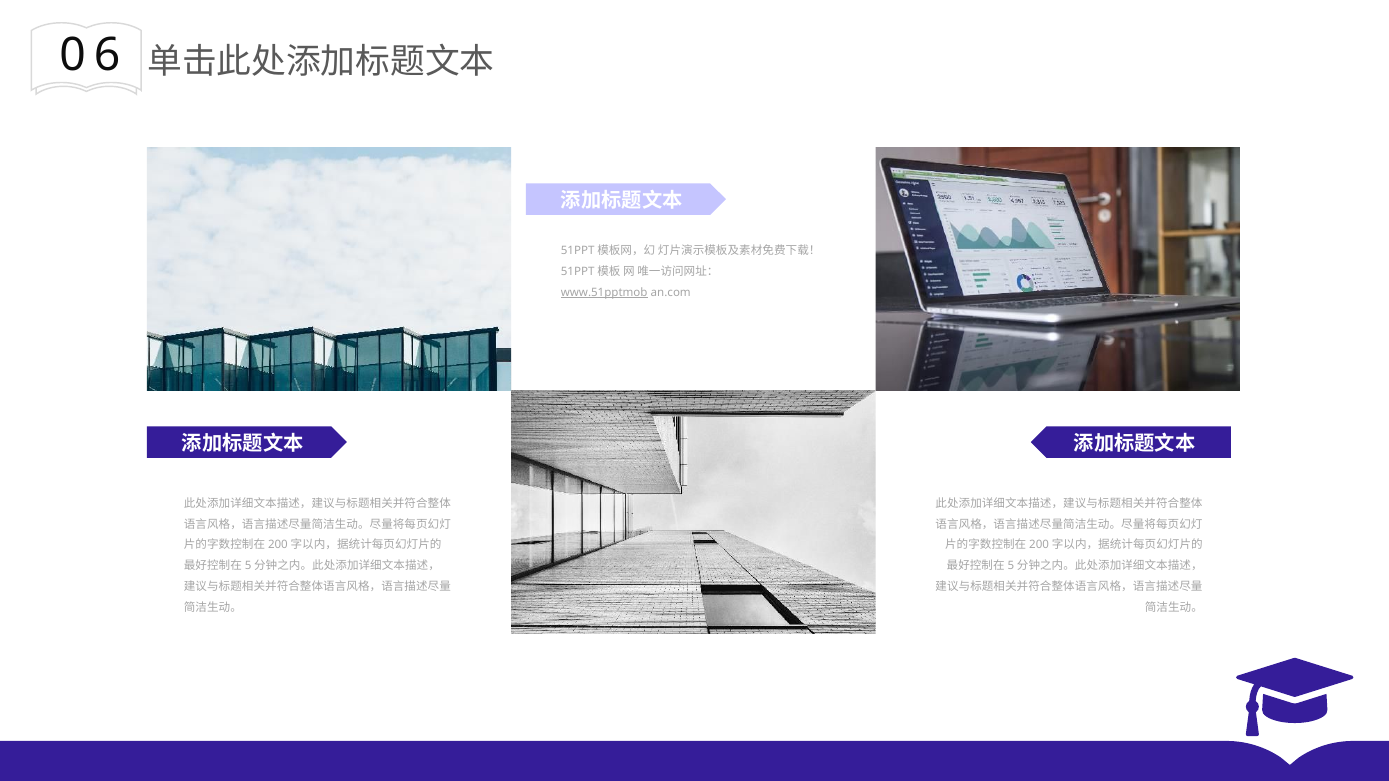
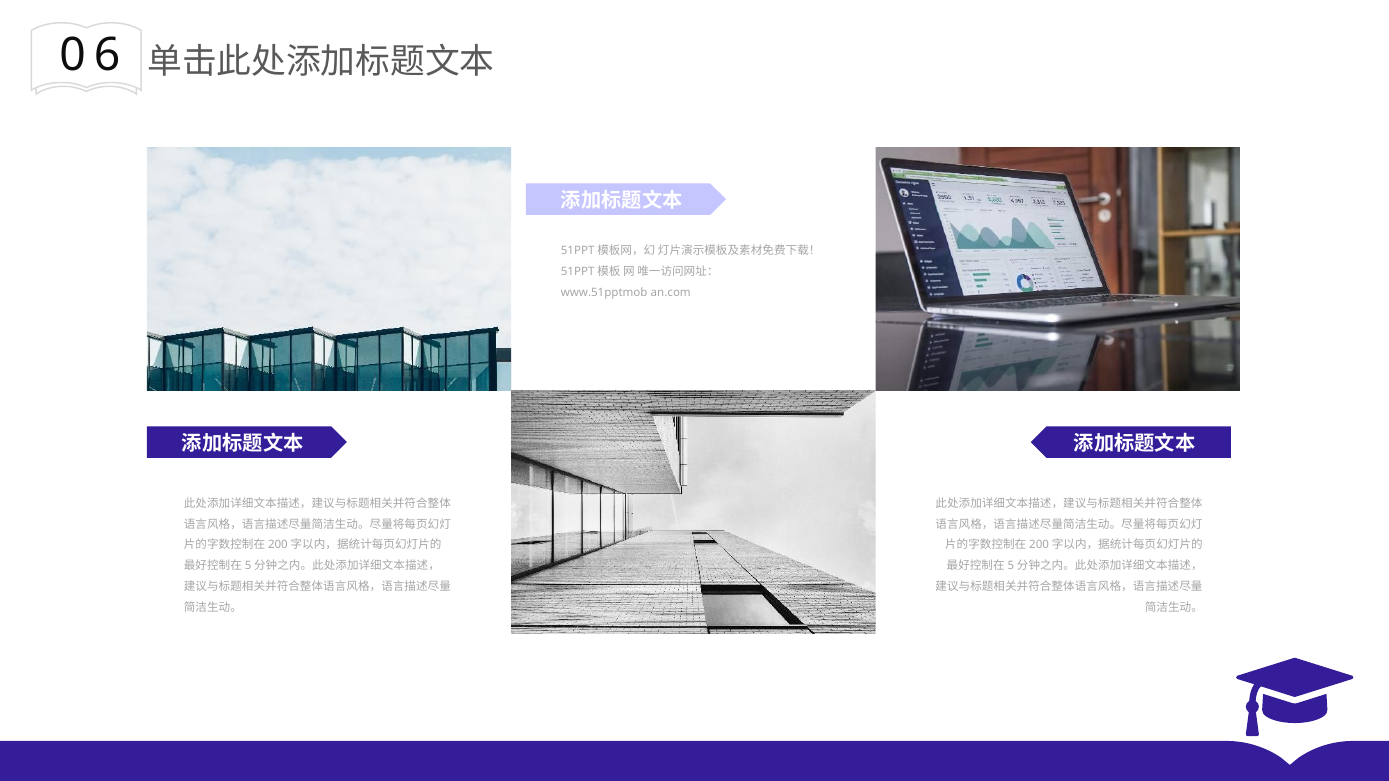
www.51pptmob underline: present -> none
